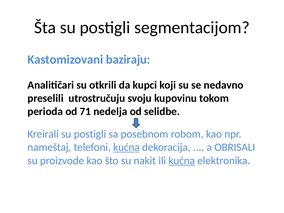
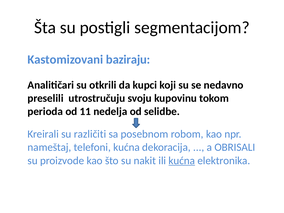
71: 71 -> 11
Kreirali su postigli: postigli -> različiti
kućna at (126, 147) underline: present -> none
